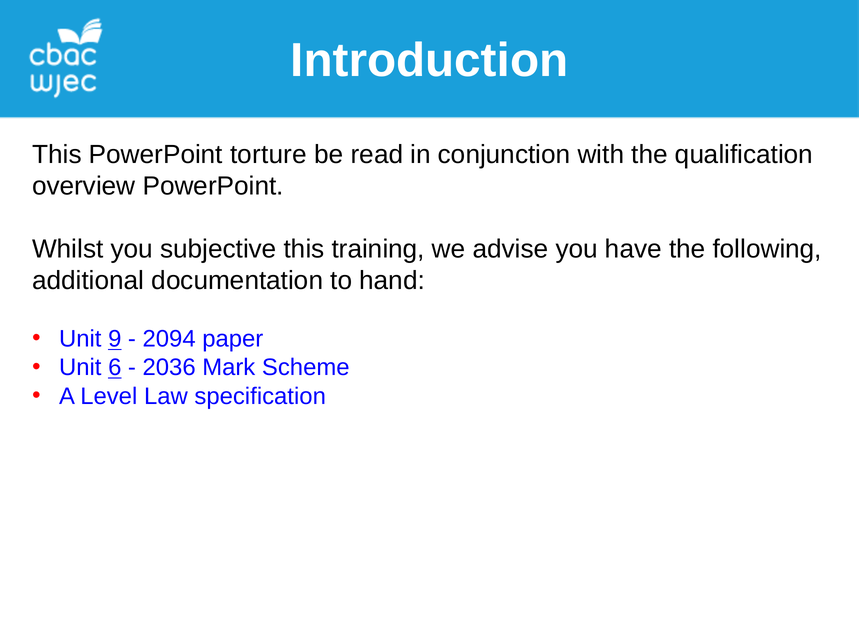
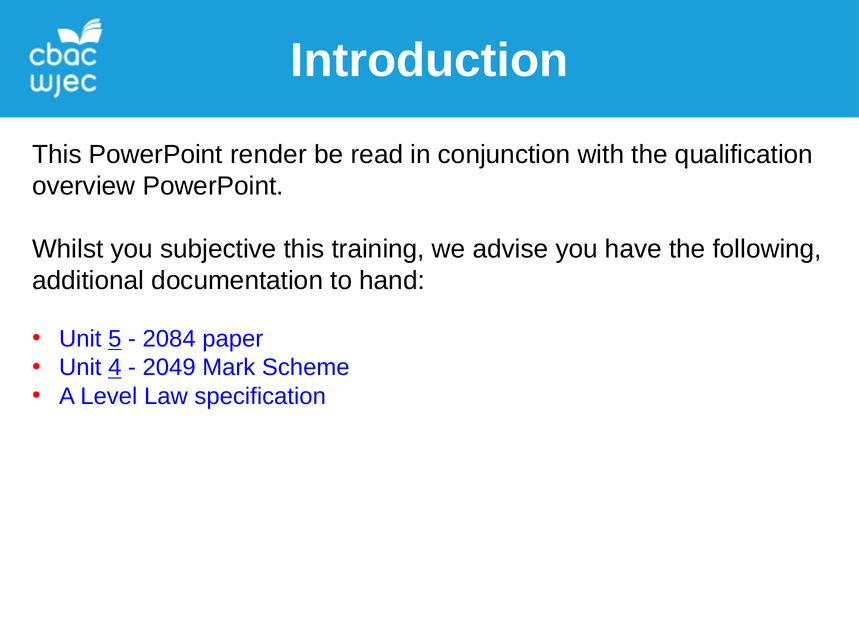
torture: torture -> render
9: 9 -> 5
2094: 2094 -> 2084
6: 6 -> 4
2036: 2036 -> 2049
